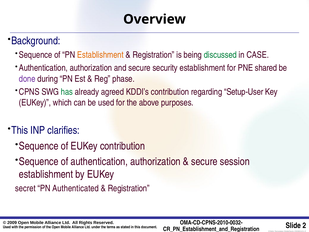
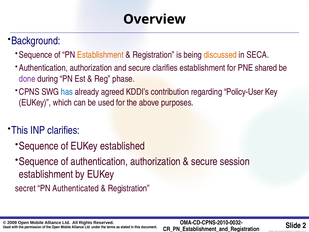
discussed colour: green -> orange
CASE: CASE -> SECA
secure security: security -> clarifies
has colour: green -> blue
Setup-User: Setup-User -> Policy-User
EUKey contribution: contribution -> established
